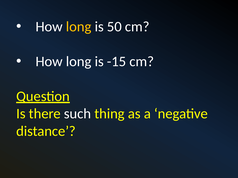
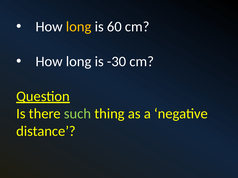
50: 50 -> 60
-15: -15 -> -30
such colour: white -> light green
